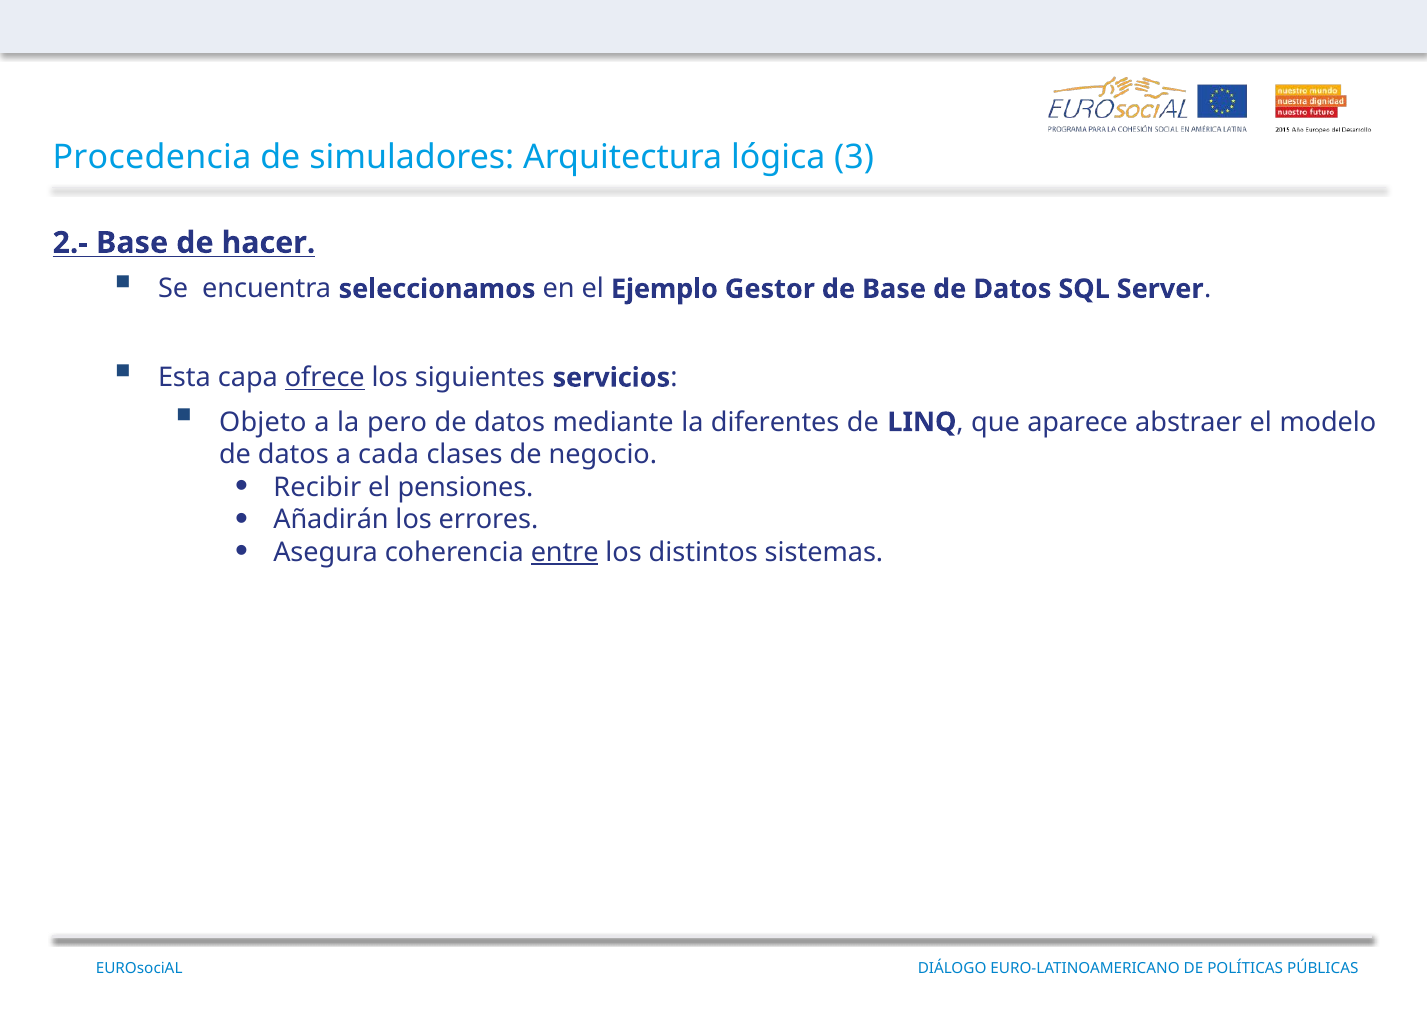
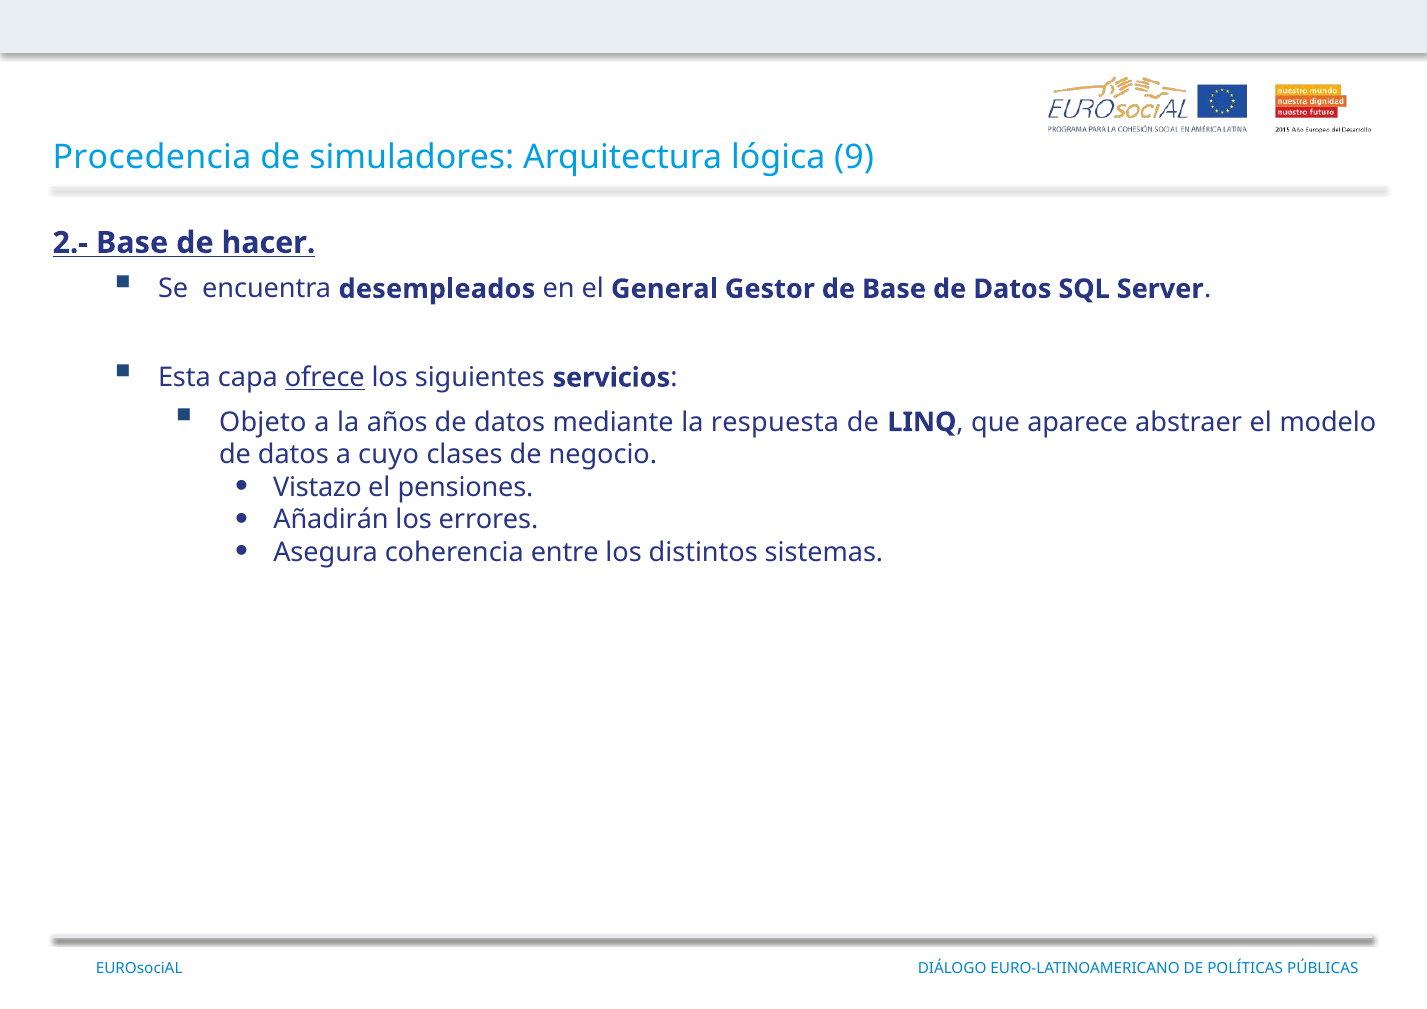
3: 3 -> 9
seleccionamos: seleccionamos -> desempleados
Ejemplo: Ejemplo -> General
pero: pero -> años
diferentes: diferentes -> respuesta
cada: cada -> cuyo
Recibir: Recibir -> Vistazo
entre underline: present -> none
